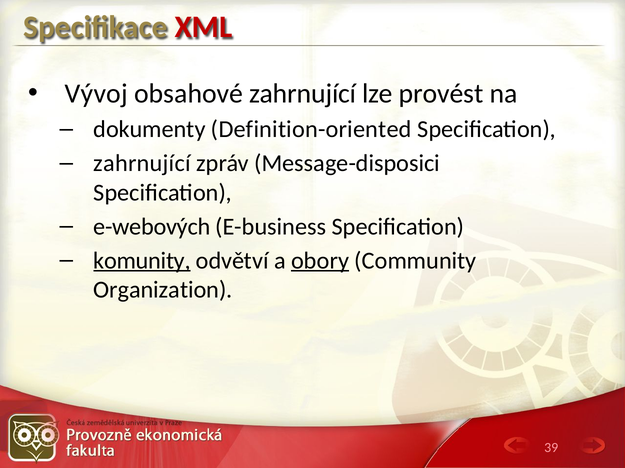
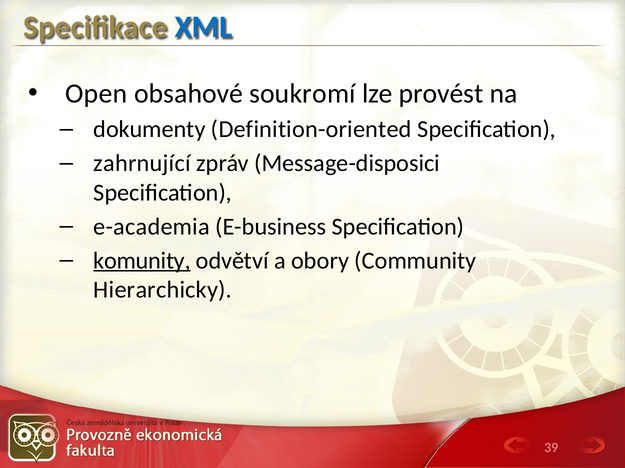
XML colour: red -> blue
Vývoj: Vývoj -> Open
obsahové zahrnující: zahrnující -> soukromí
e-webových: e-webových -> e-academia
obory underline: present -> none
Organization: Organization -> Hierarchicky
